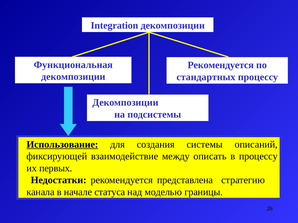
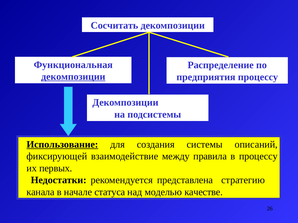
Integration: Integration -> Сосчитать
Рекомендуется at (221, 65): Рекомендуется -> Распределение
декомпозиции at (73, 77) underline: none -> present
стандартных: стандартных -> предприятия
описать: описать -> правила
границы: границы -> качестве
